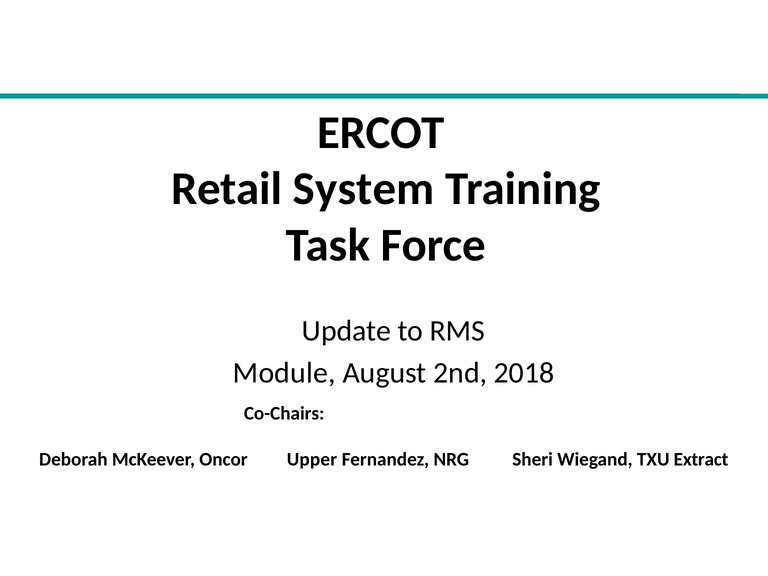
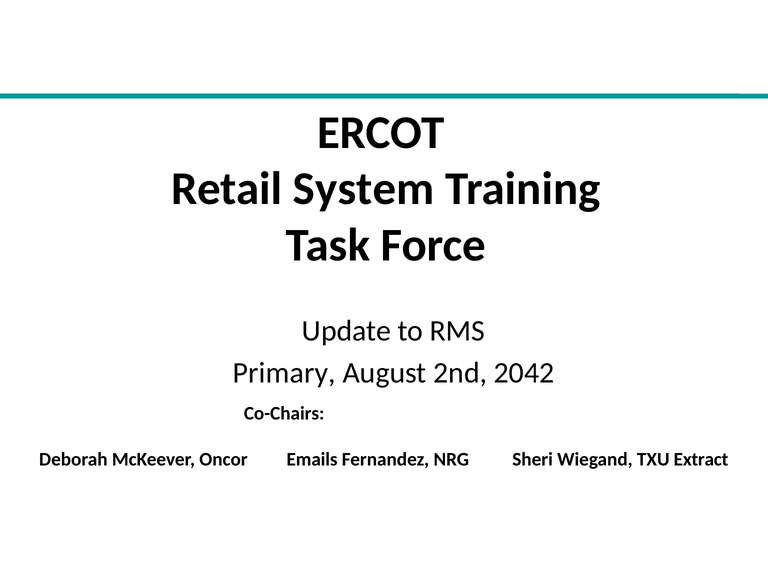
Module: Module -> Primary
2018: 2018 -> 2042
Upper: Upper -> Emails
